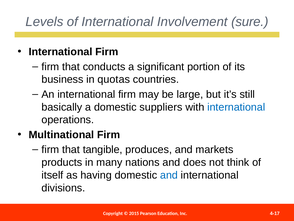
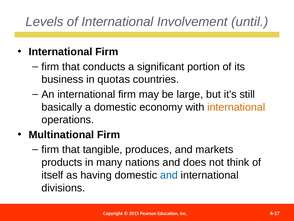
sure: sure -> until
suppliers: suppliers -> economy
international at (236, 107) colour: blue -> orange
